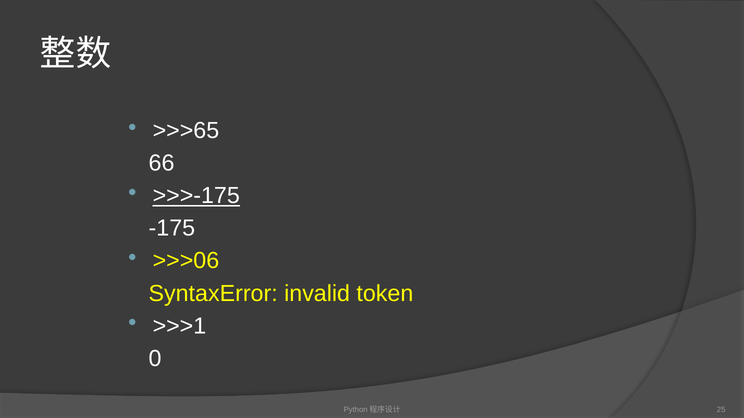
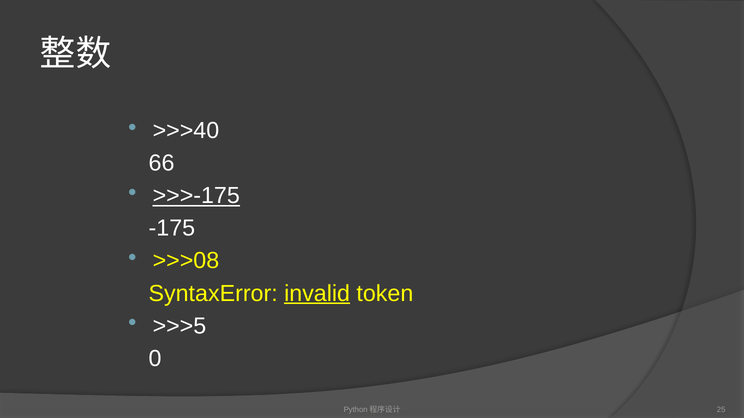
>>>65: >>>65 -> >>>40
>>>06: >>>06 -> >>>08
invalid underline: none -> present
>>>1: >>>1 -> >>>5
